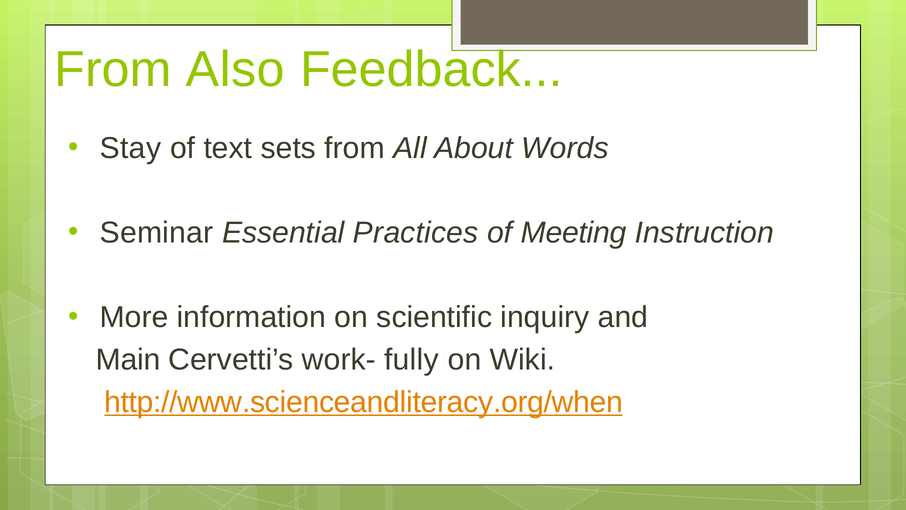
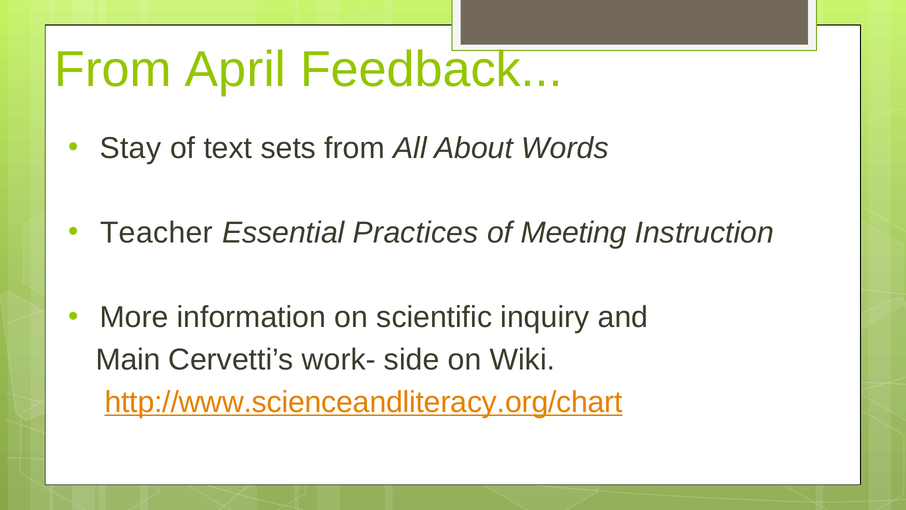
Also: Also -> April
Seminar: Seminar -> Teacher
fully: fully -> side
http://www.scienceandliteracy.org/when: http://www.scienceandliteracy.org/when -> http://www.scienceandliteracy.org/chart
